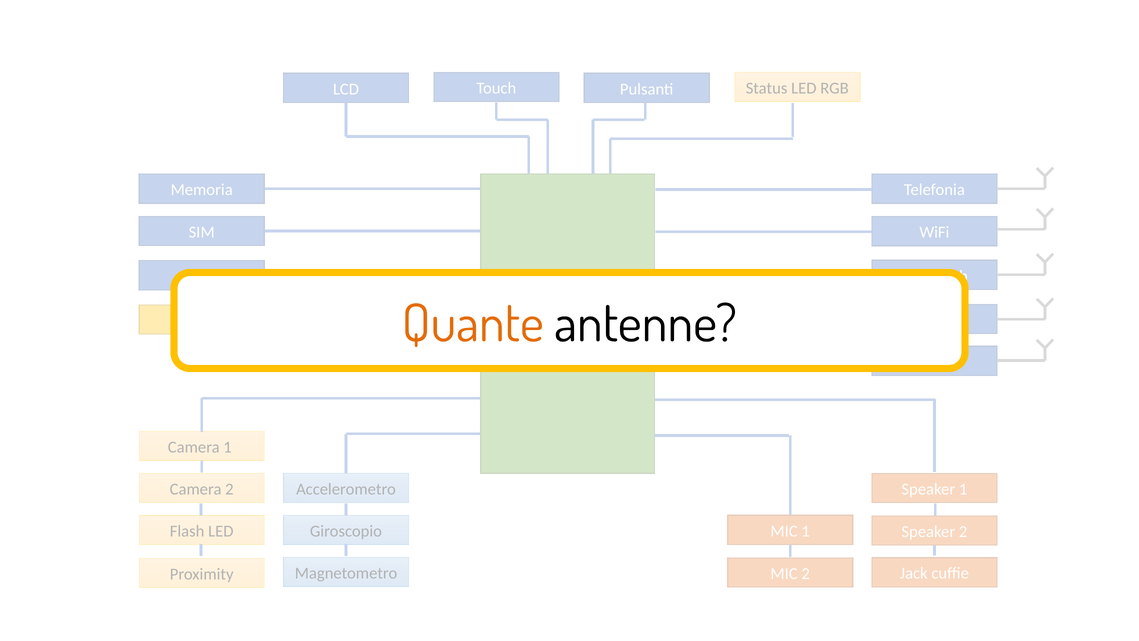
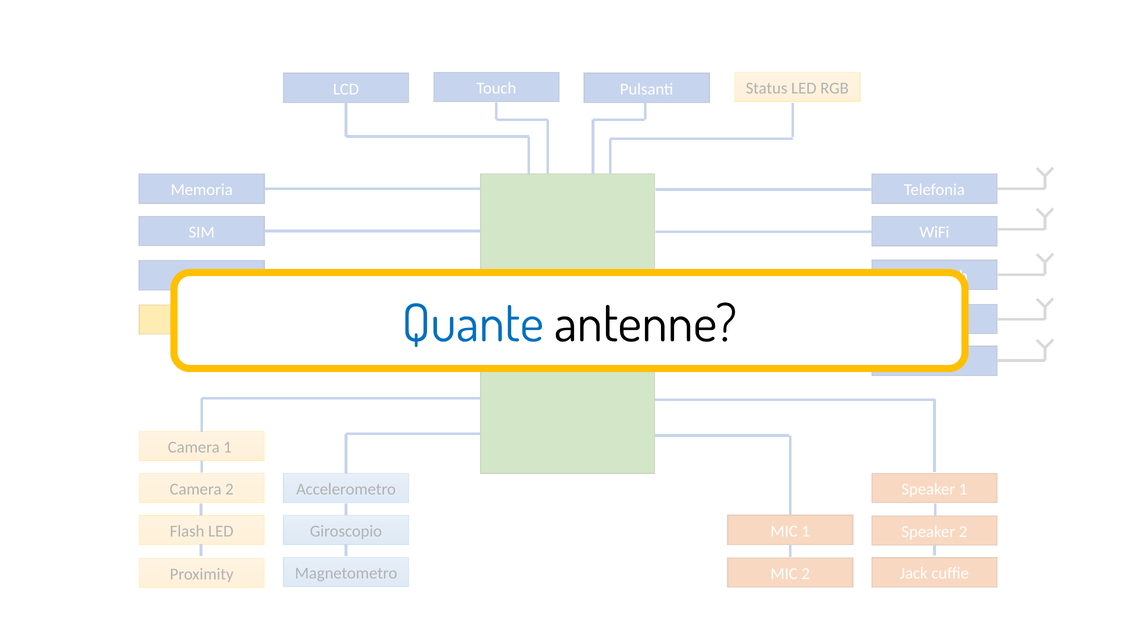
Quante colour: orange -> blue
